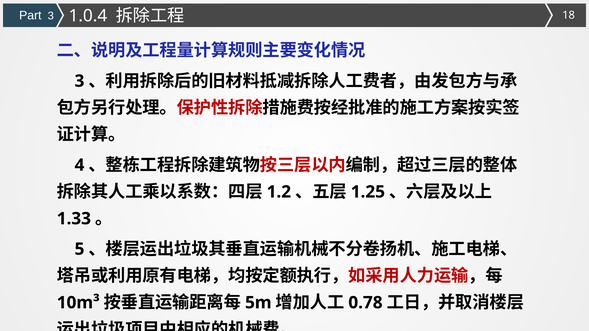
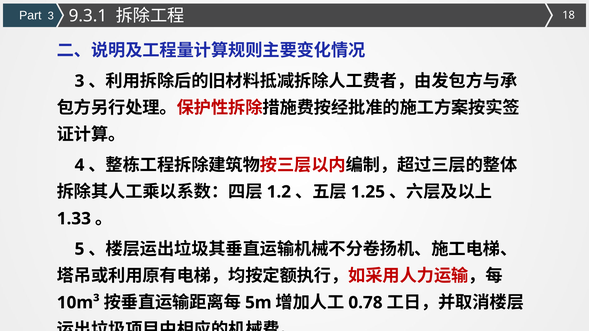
1.0.4: 1.0.4 -> 9.3.1
